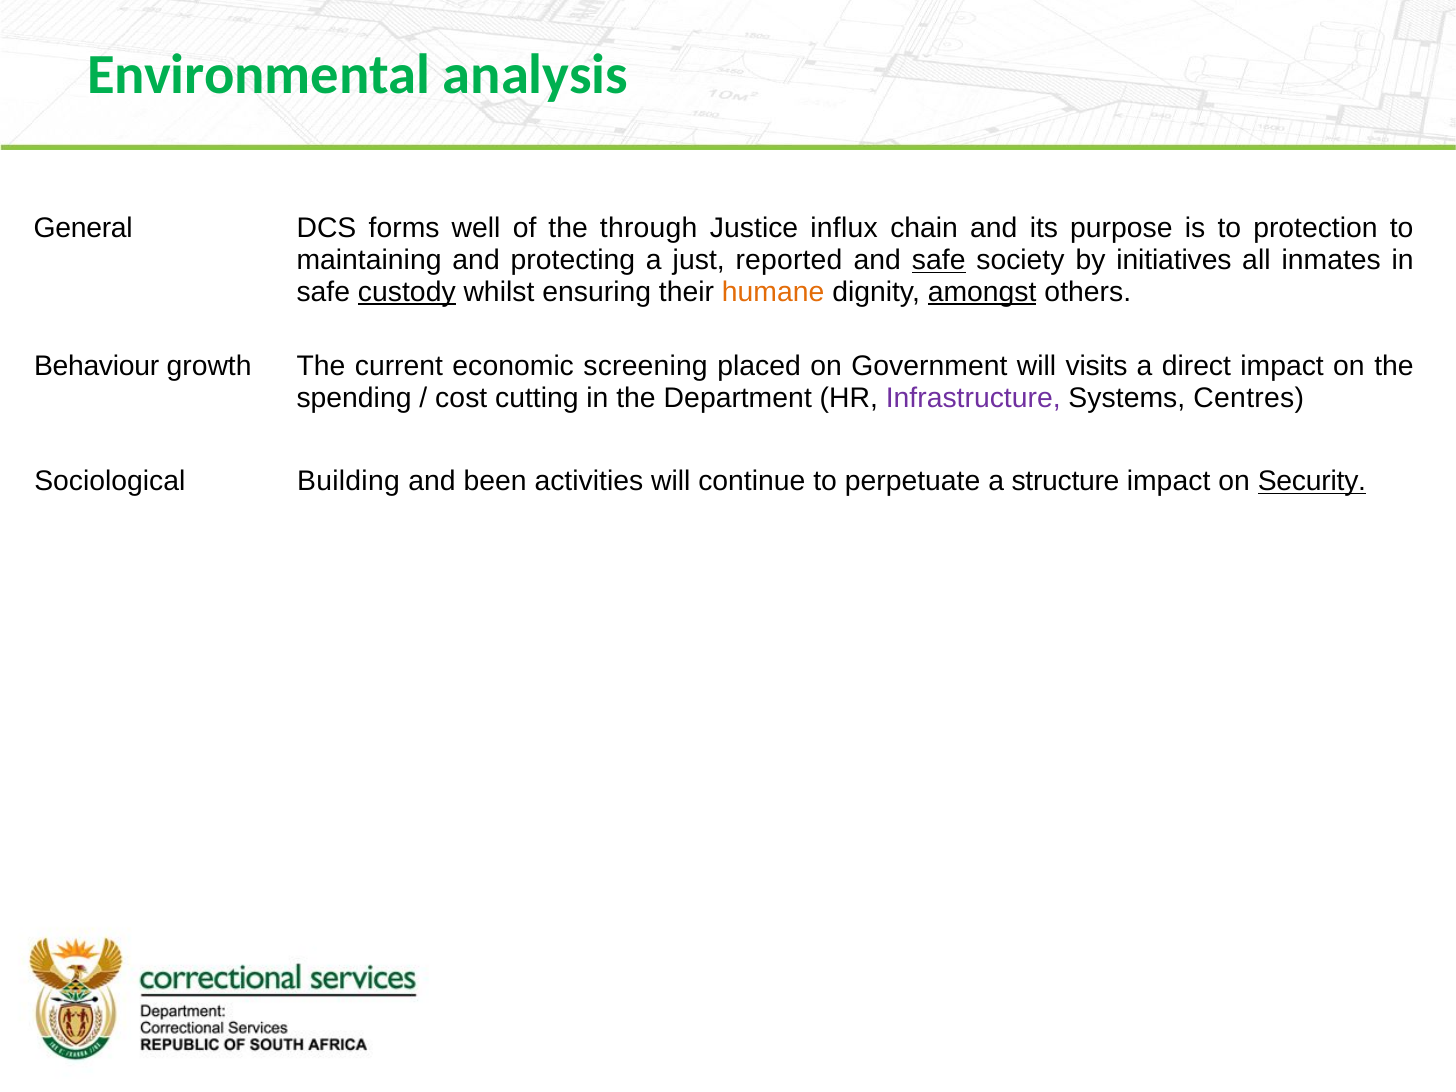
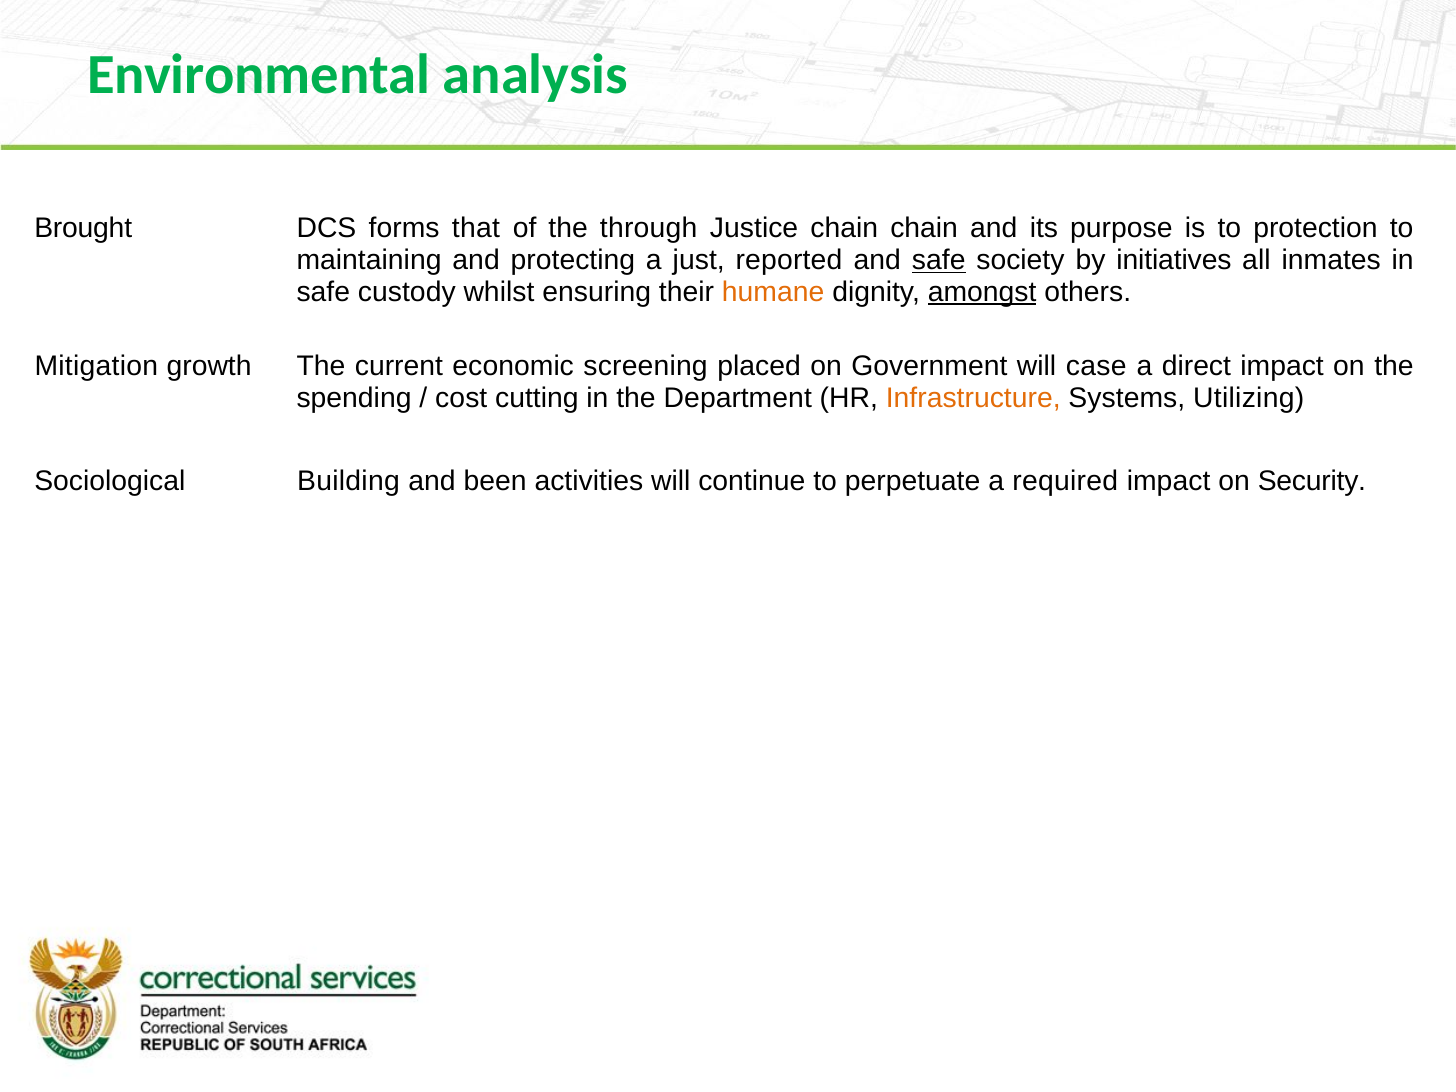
General: General -> Brought
well: well -> that
Justice influx: influx -> chain
custody underline: present -> none
Behaviour: Behaviour -> Mitigation
visits: visits -> case
Infrastructure colour: purple -> orange
Centres: Centres -> Utilizing
structure: structure -> required
Security underline: present -> none
